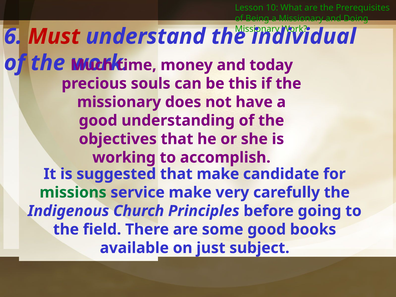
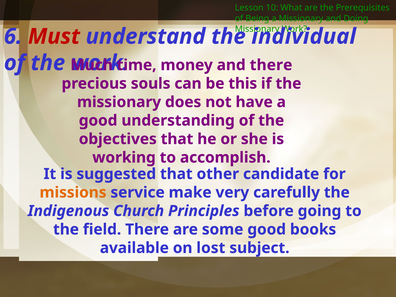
and today: today -> there
that make: make -> other
missions colour: green -> orange
just: just -> lost
